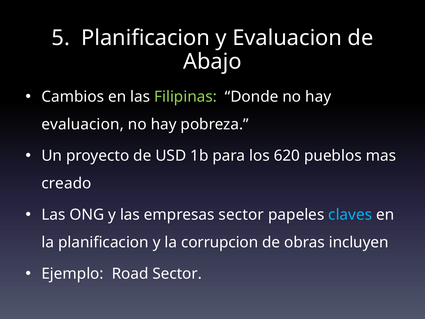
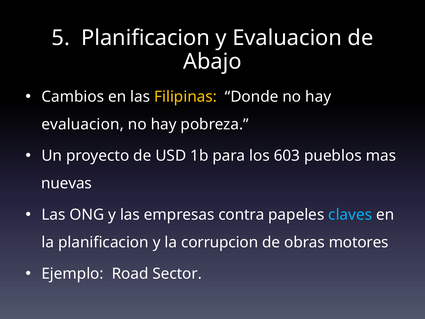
Filipinas colour: light green -> yellow
620: 620 -> 603
creado: creado -> nuevas
empresas sector: sector -> contra
incluyen: incluyen -> motores
